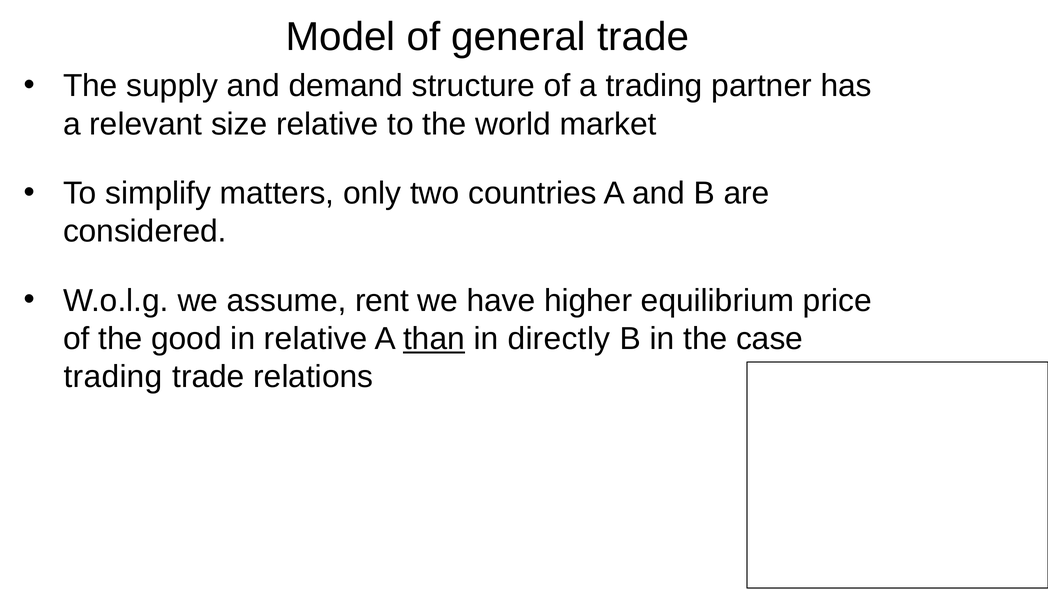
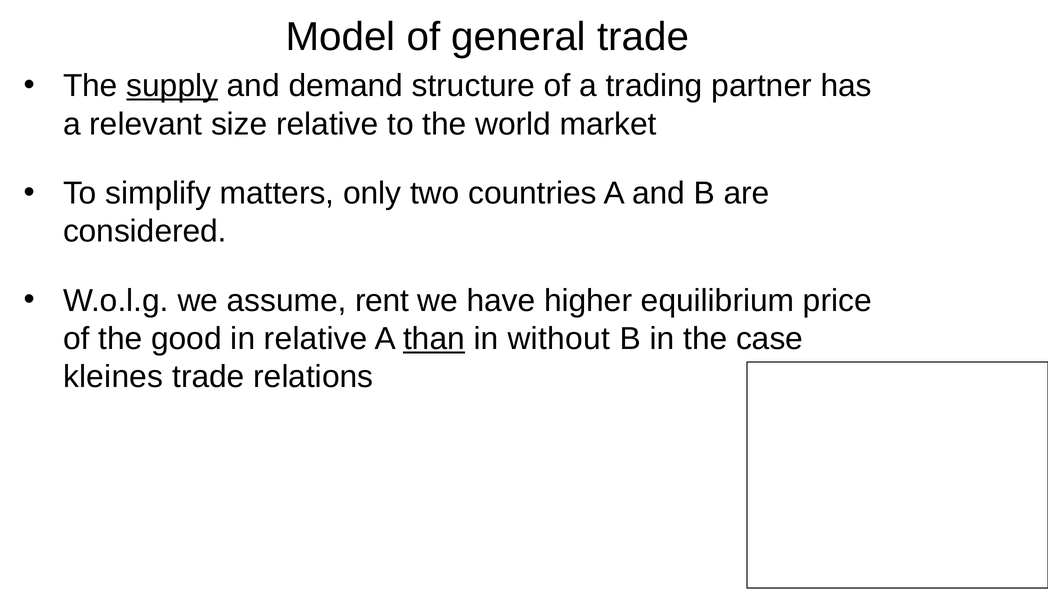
supply underline: none -> present
directly: directly -> without
trading at (113, 377): trading -> kleines
